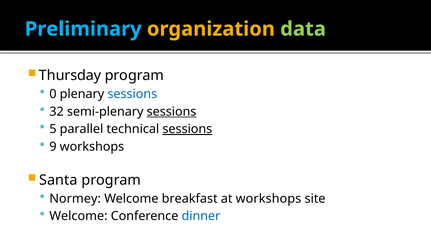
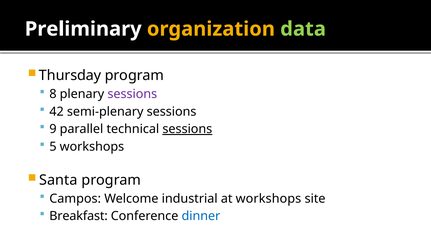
Preliminary colour: light blue -> white
0: 0 -> 8
sessions at (132, 94) colour: blue -> purple
32: 32 -> 42
sessions at (172, 112) underline: present -> none
5: 5 -> 9
9: 9 -> 5
Normey: Normey -> Campos
breakfast: breakfast -> industrial
Welcome at (78, 217): Welcome -> Breakfast
